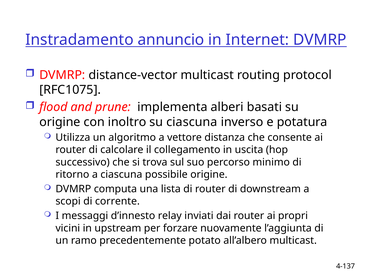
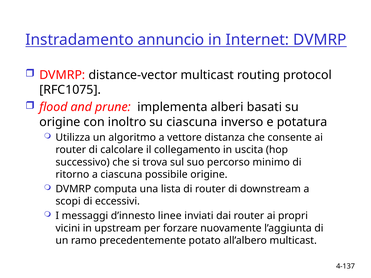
corrente: corrente -> eccessivi
relay: relay -> linee
